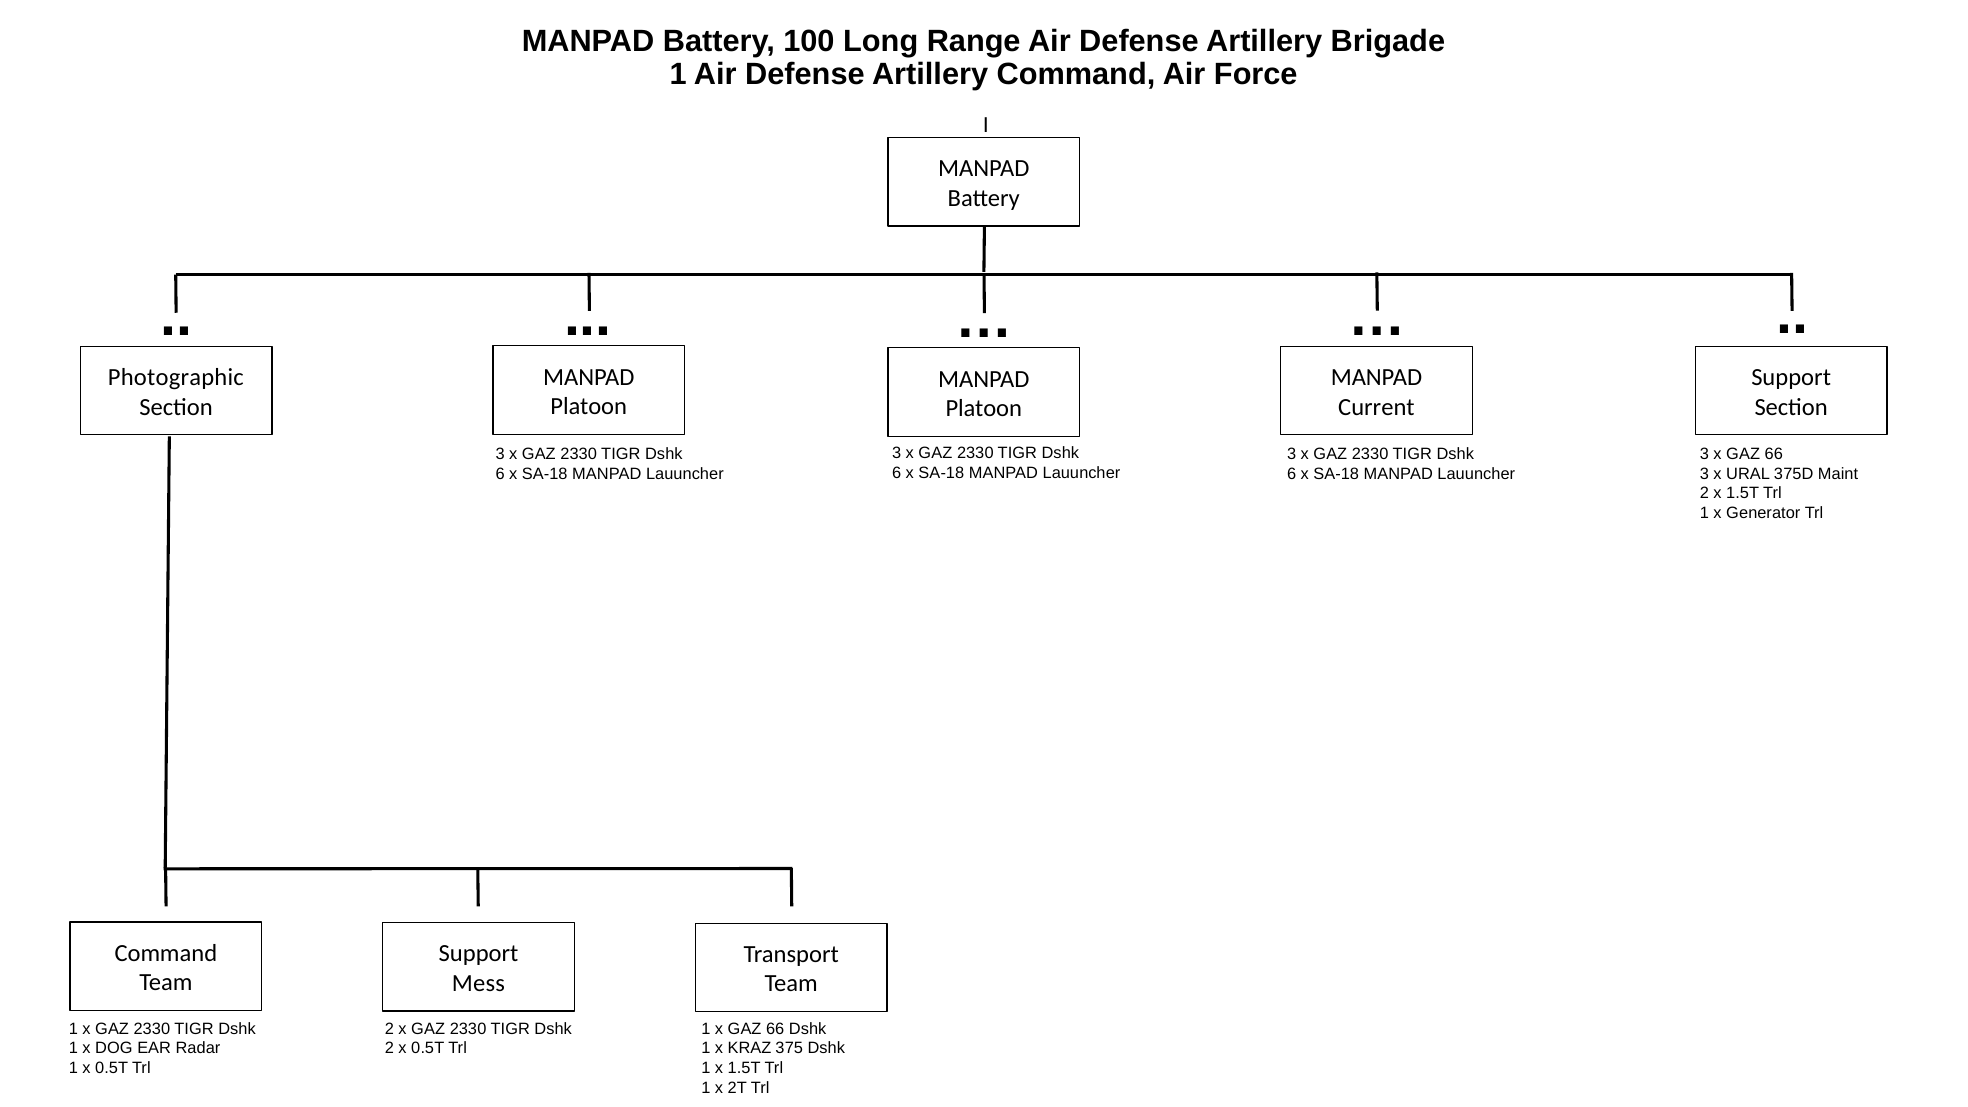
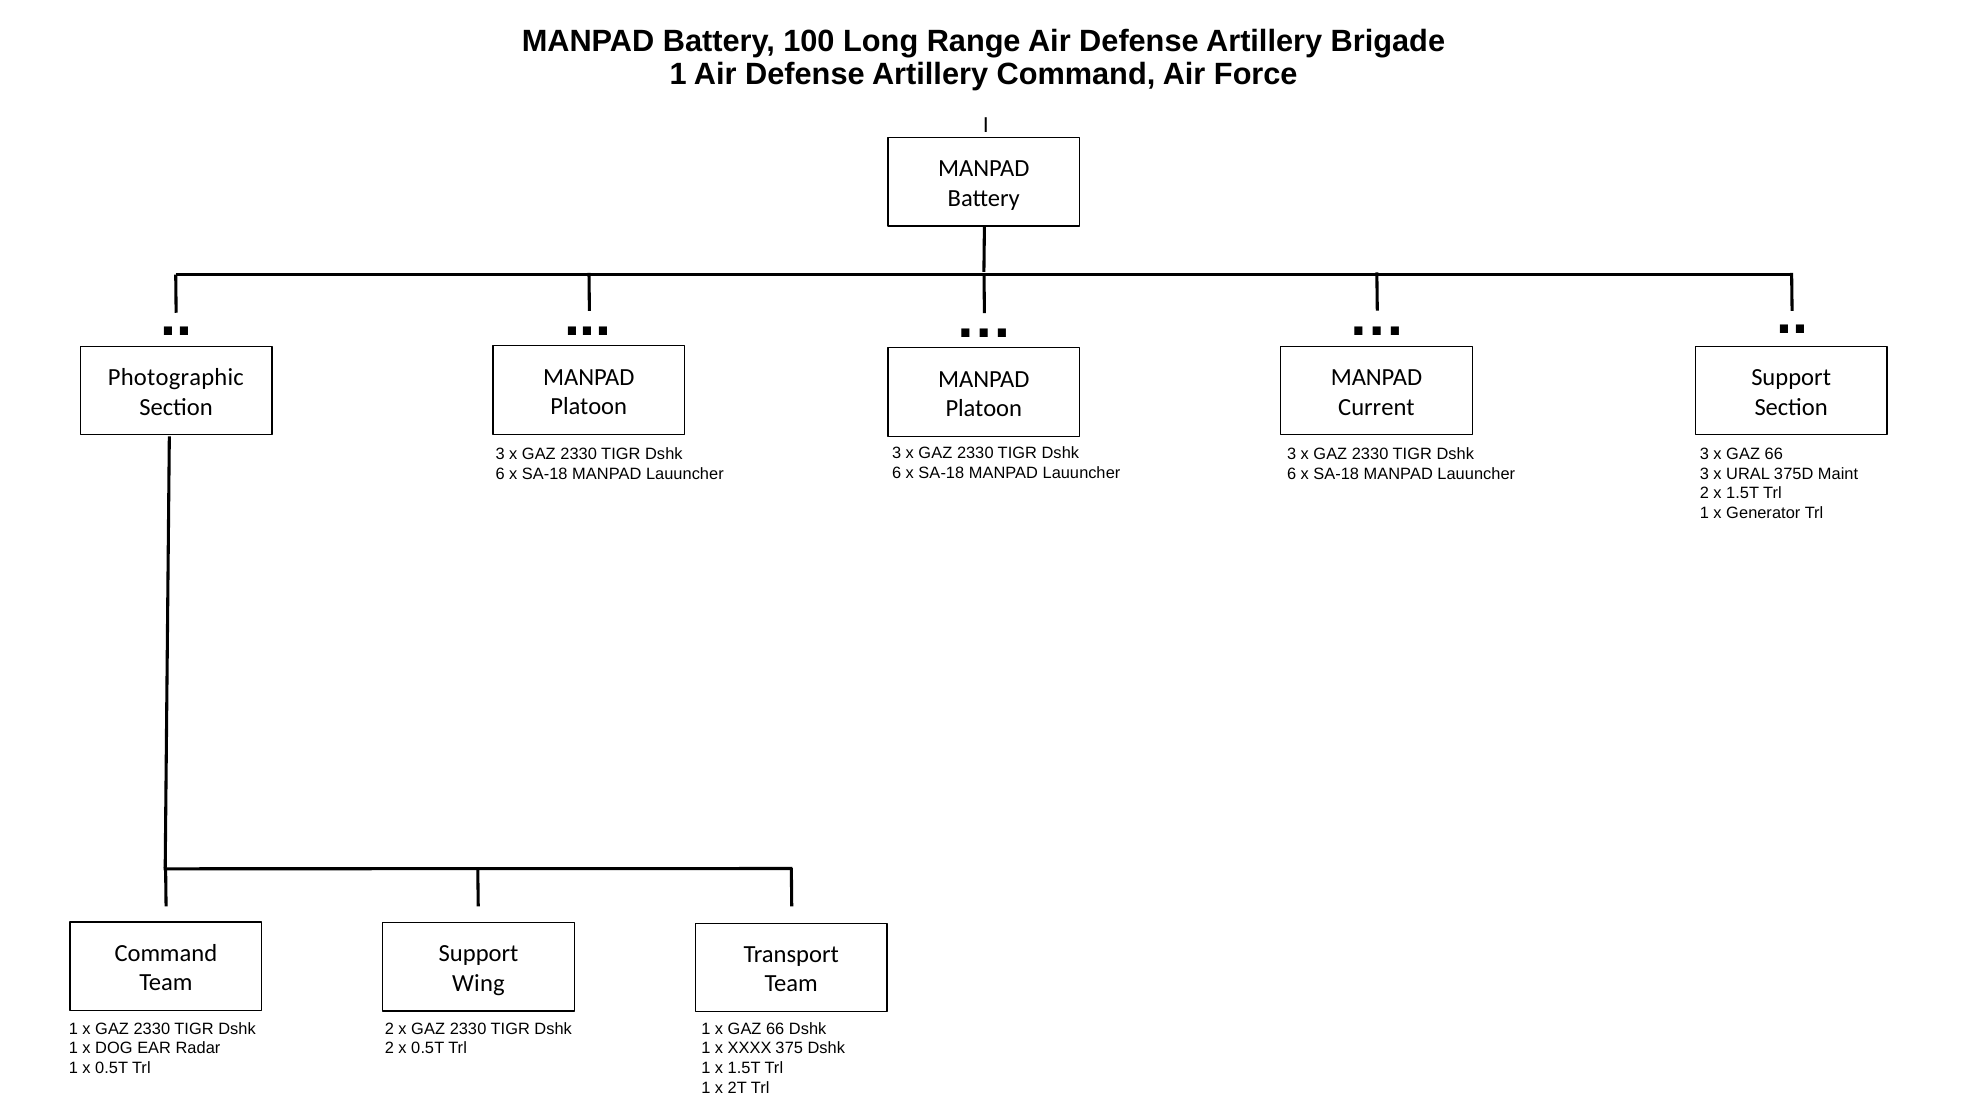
Mess: Mess -> Wing
KRAZ: KRAZ -> XXXX
